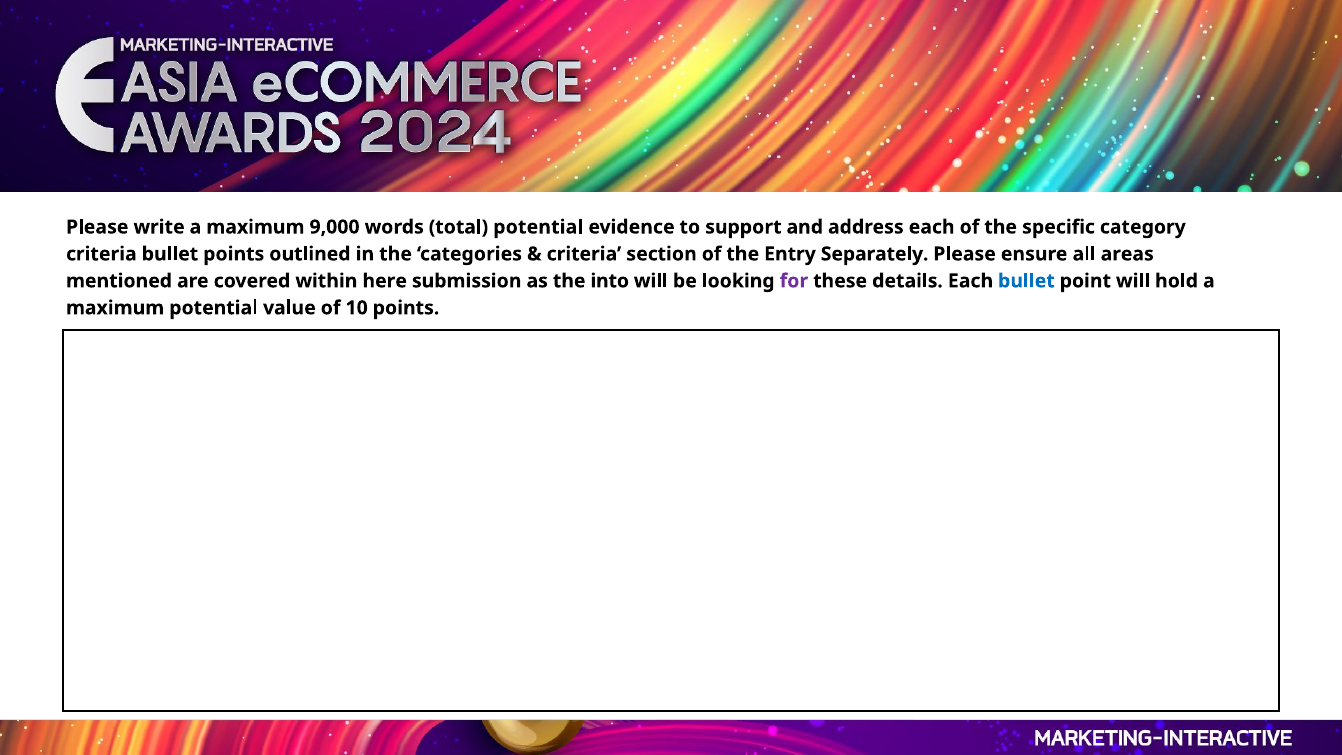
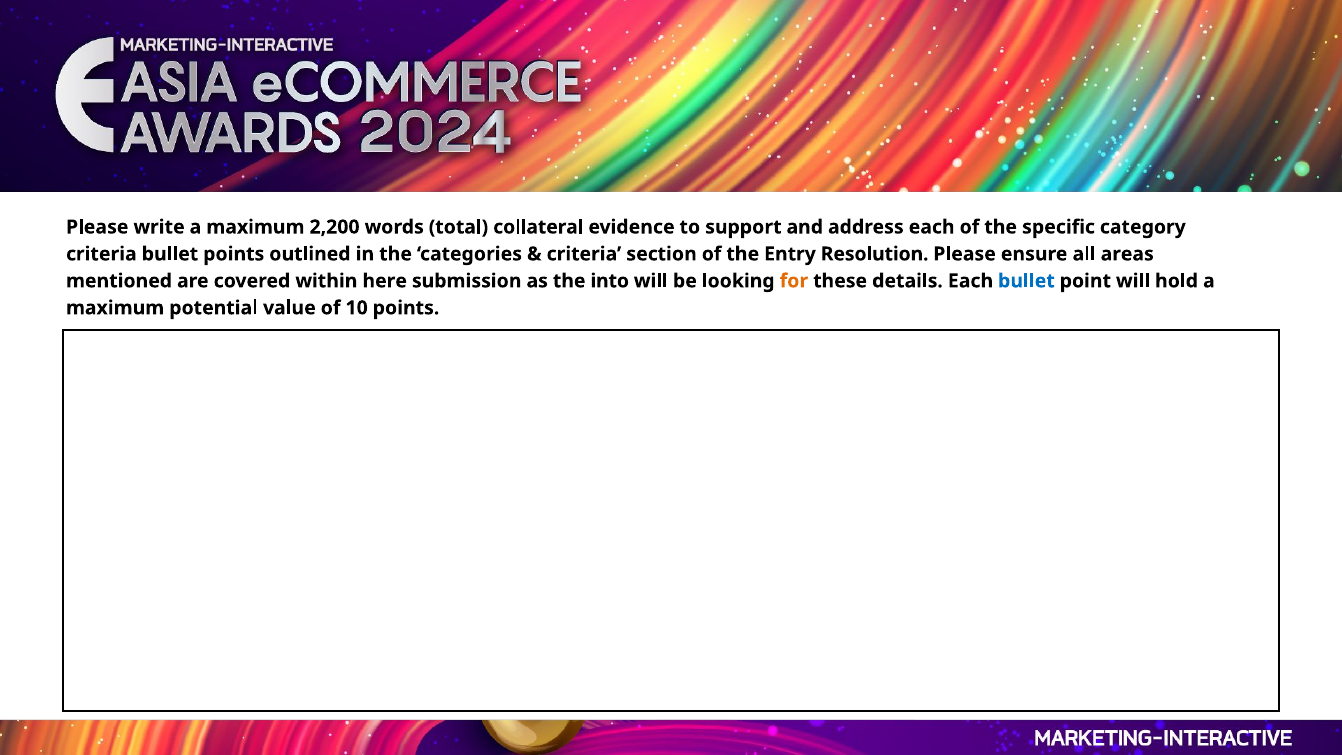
9,000: 9,000 -> 2,200
total potential: potential -> collateral
Separately: Separately -> Resolution
for colour: purple -> orange
